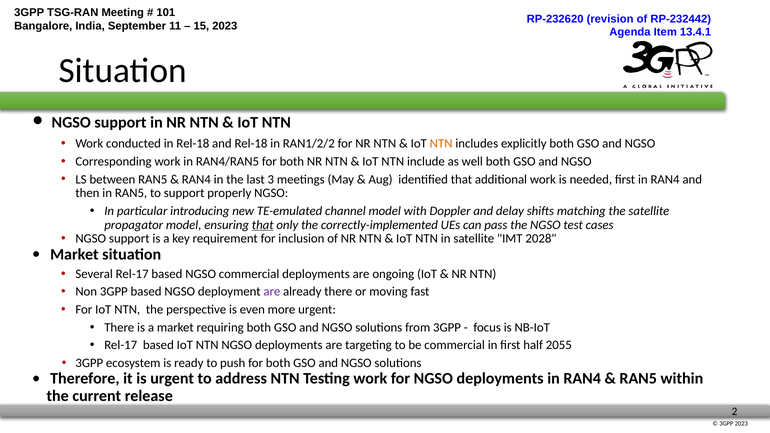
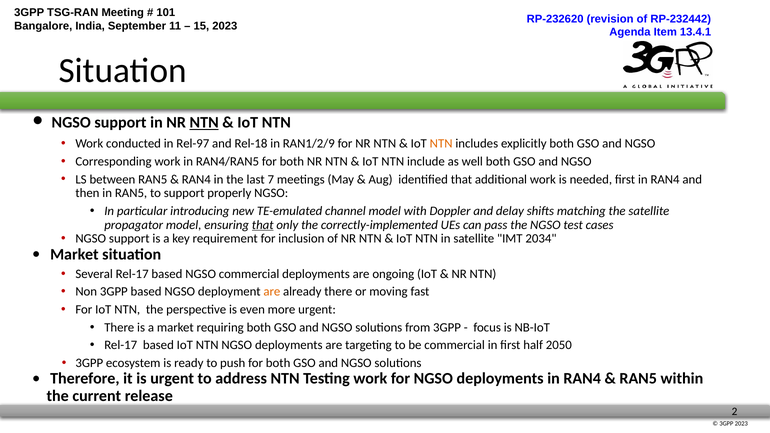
NTN at (204, 123) underline: none -> present
in Rel-18: Rel-18 -> Rel-97
RAN1/2/2: RAN1/2/2 -> RAN1/2/9
3: 3 -> 7
2028: 2028 -> 2034
are at (272, 292) colour: purple -> orange
2055: 2055 -> 2050
